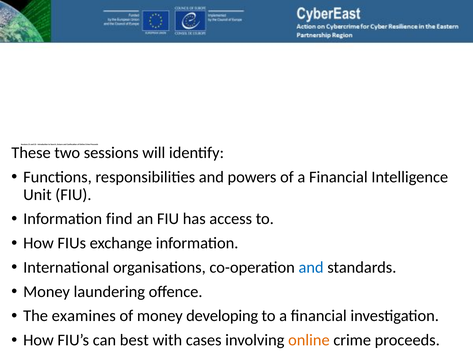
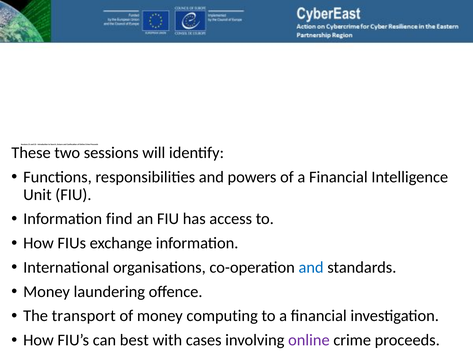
examines: examines -> transport
developing: developing -> computing
online at (309, 341) colour: orange -> purple
